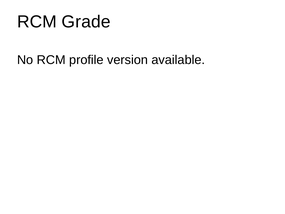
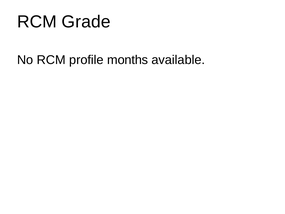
version: version -> months
